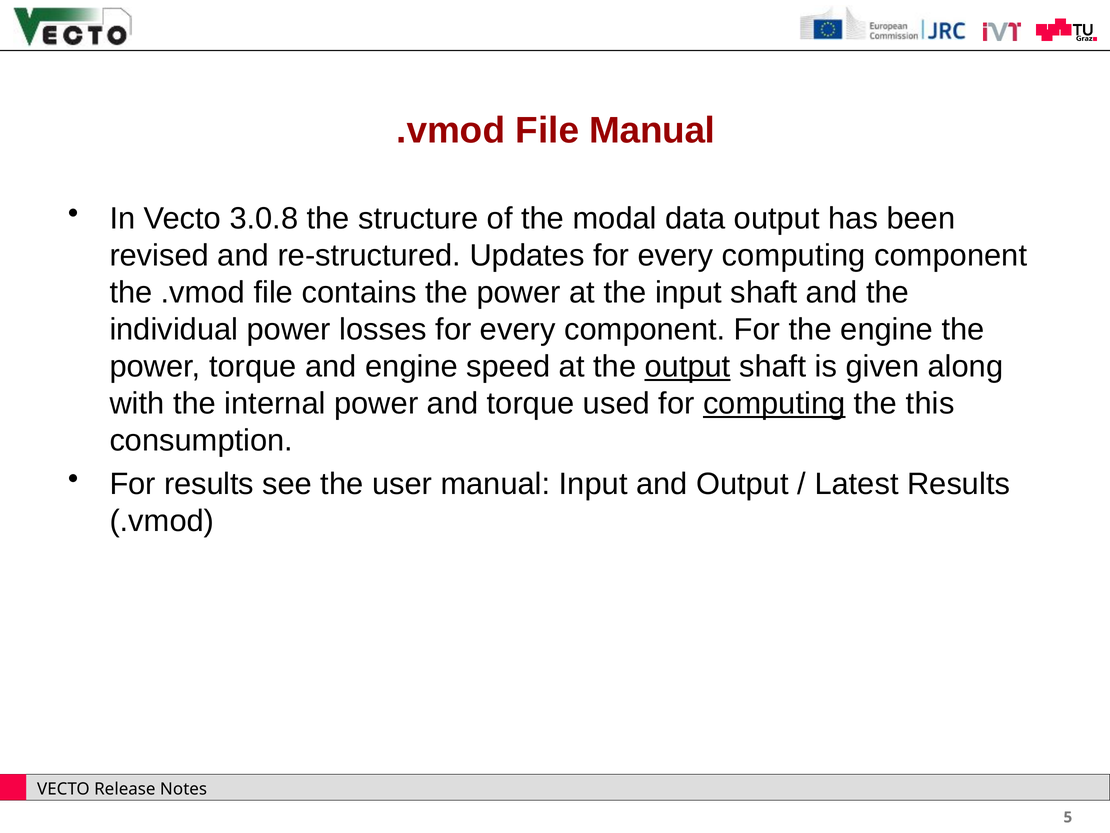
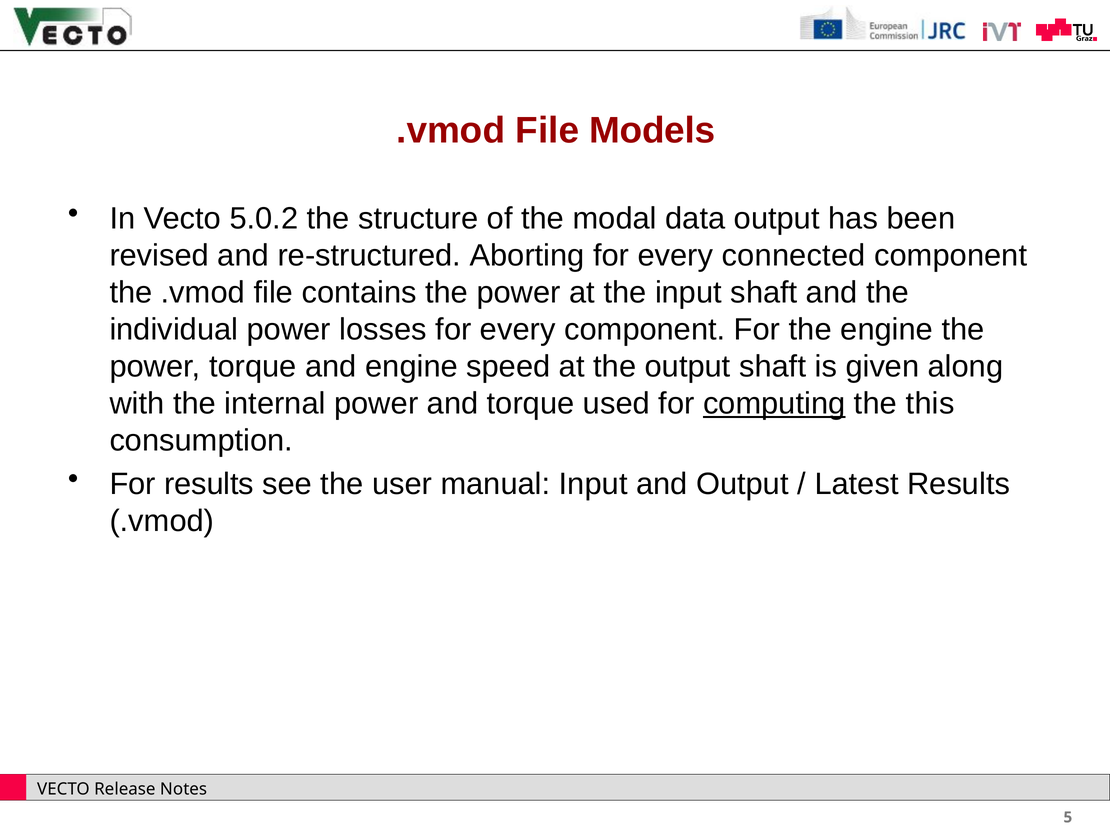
File Manual: Manual -> Models
3.0.8: 3.0.8 -> 5.0.2
Updates: Updates -> Aborting
every computing: computing -> connected
output at (688, 366) underline: present -> none
